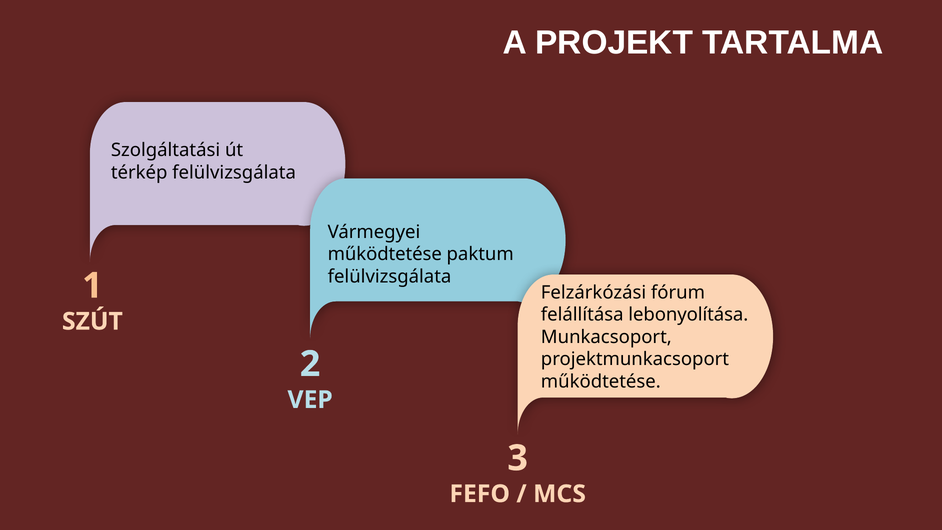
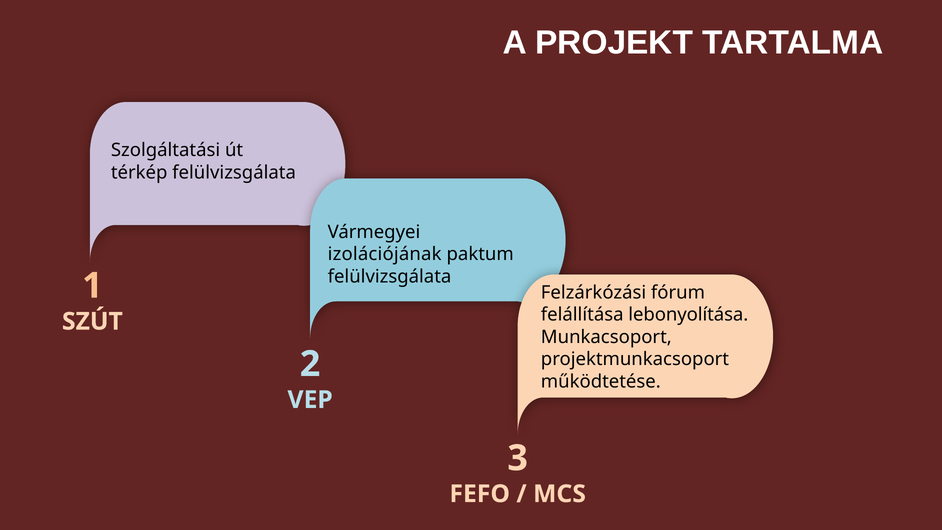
működtetése at (385, 254): működtetése -> izolációjának
